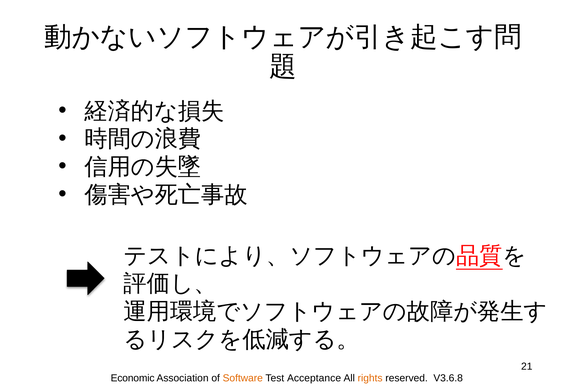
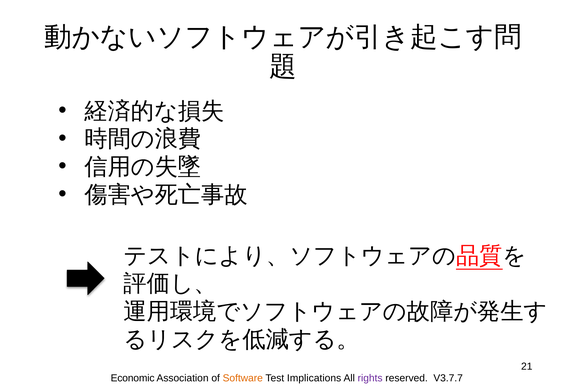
Acceptance: Acceptance -> Implications
rights colour: orange -> purple
V3.6.8: V3.6.8 -> V3.7.7
